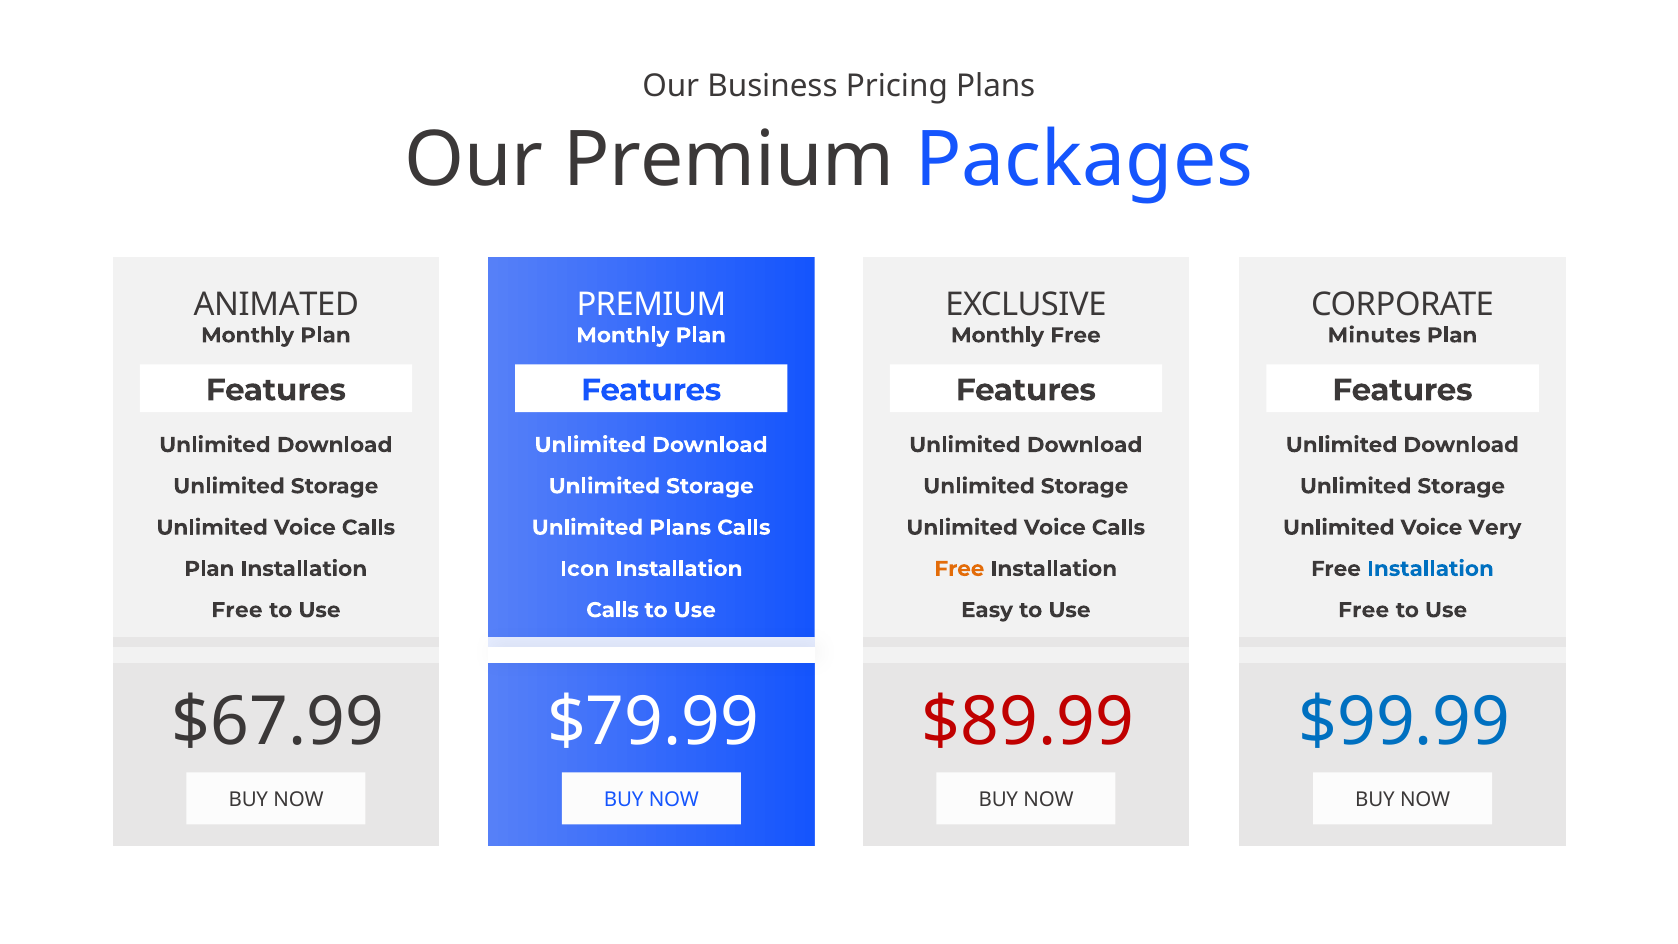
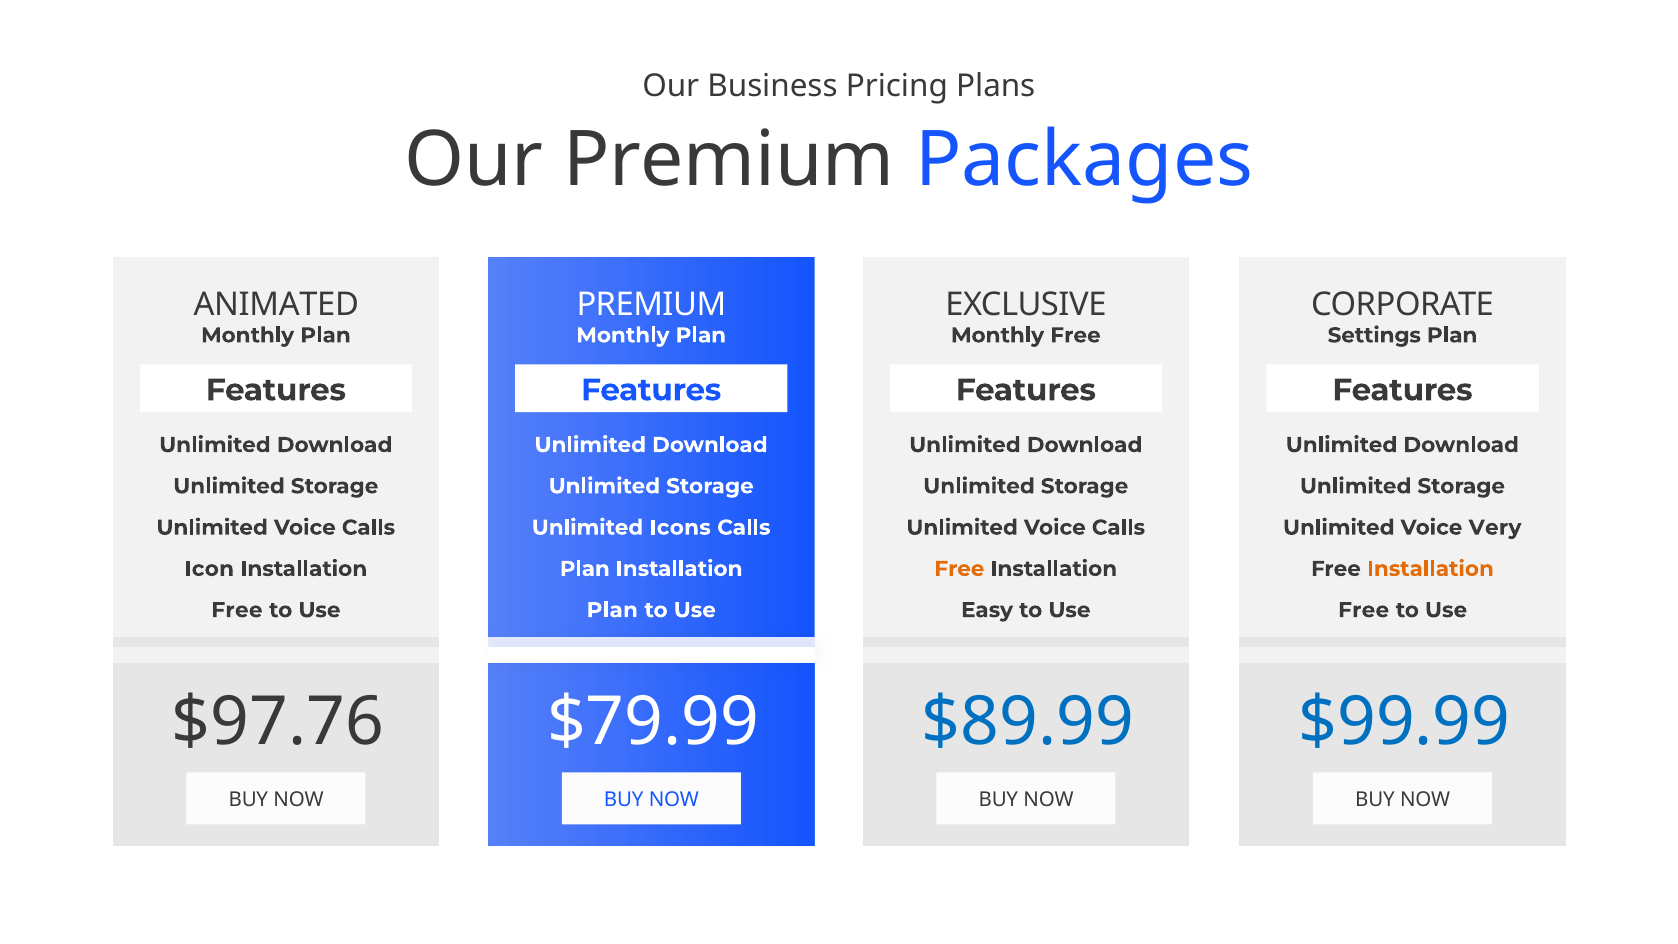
Minutes: Minutes -> Settings
Unlimited Plans: Plans -> Icons
Plan at (209, 569): Plan -> Icon
Icon at (585, 569): Icon -> Plan
Installation at (1430, 569) colour: blue -> orange
Calls at (613, 610): Calls -> Plan
$67.99: $67.99 -> $97.76
$89.99 colour: red -> blue
